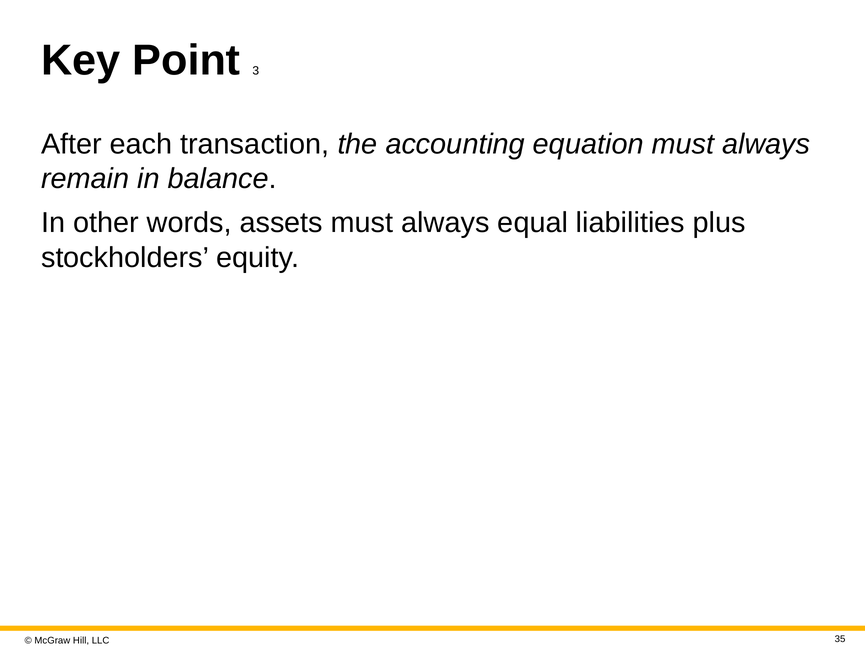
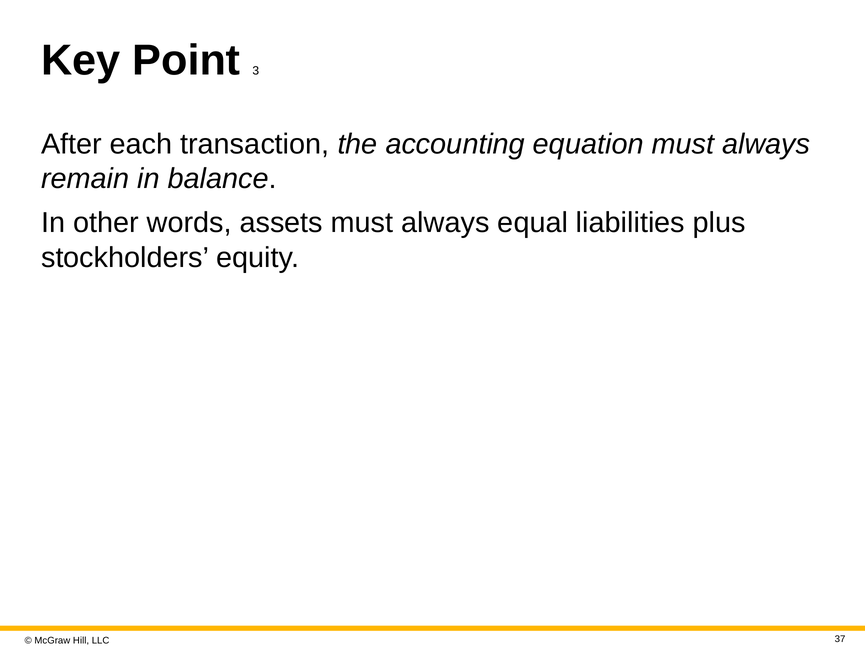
35: 35 -> 37
